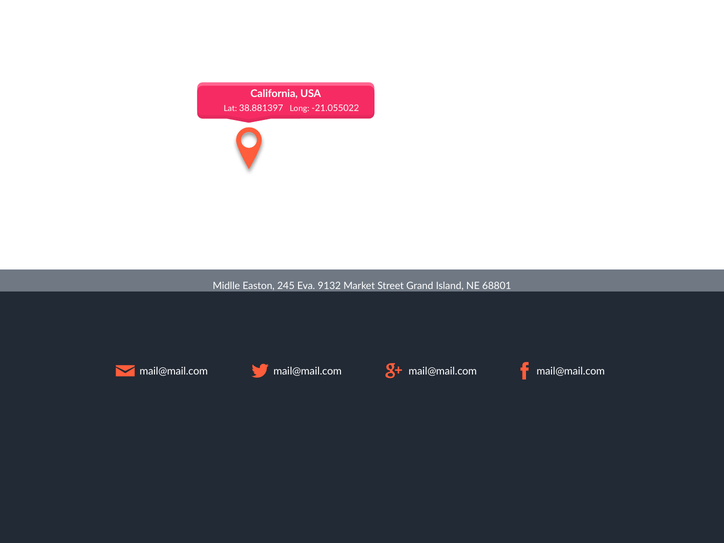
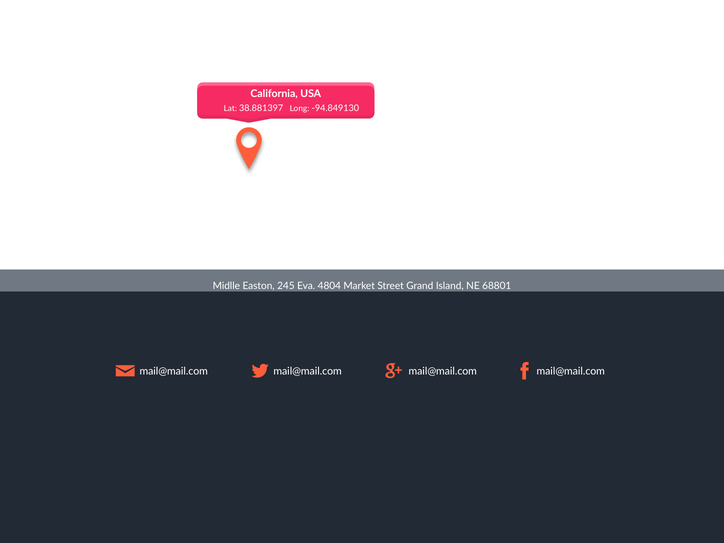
-21.055022: -21.055022 -> -94.849130
9132: 9132 -> 4804
